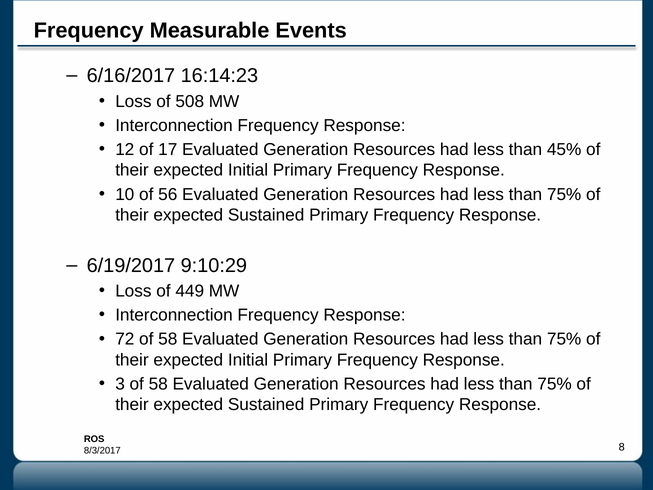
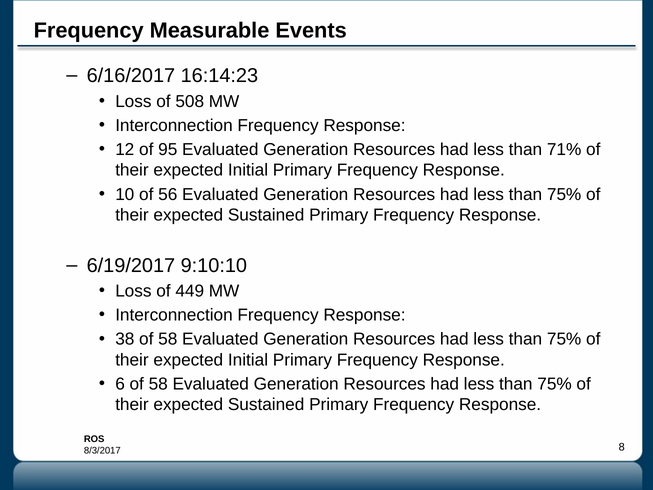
17: 17 -> 95
45%: 45% -> 71%
9:10:29: 9:10:29 -> 9:10:10
72: 72 -> 38
3: 3 -> 6
